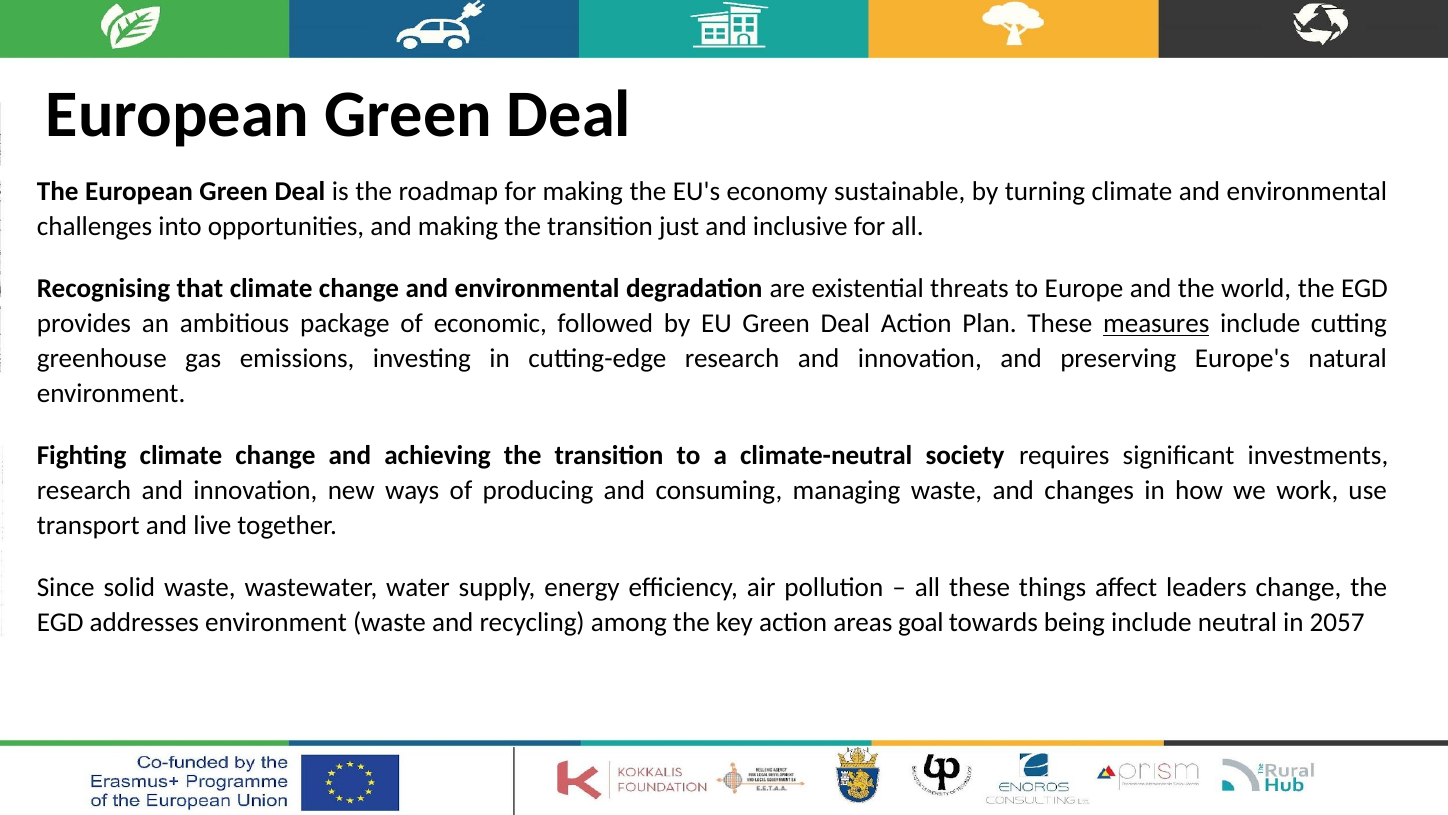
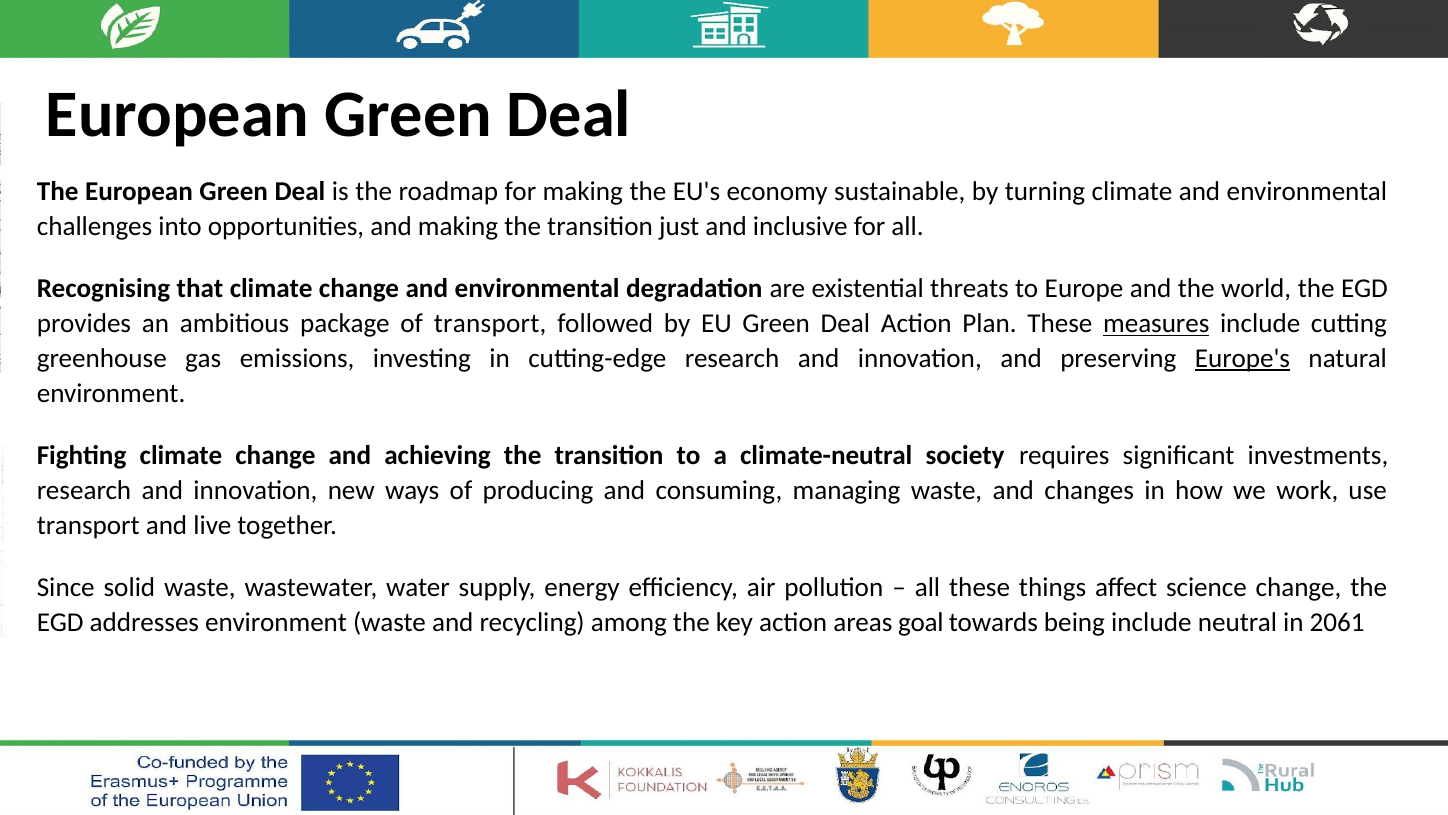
of economic: economic -> transport
Europe's underline: none -> present
leaders: leaders -> science
2057: 2057 -> 2061
